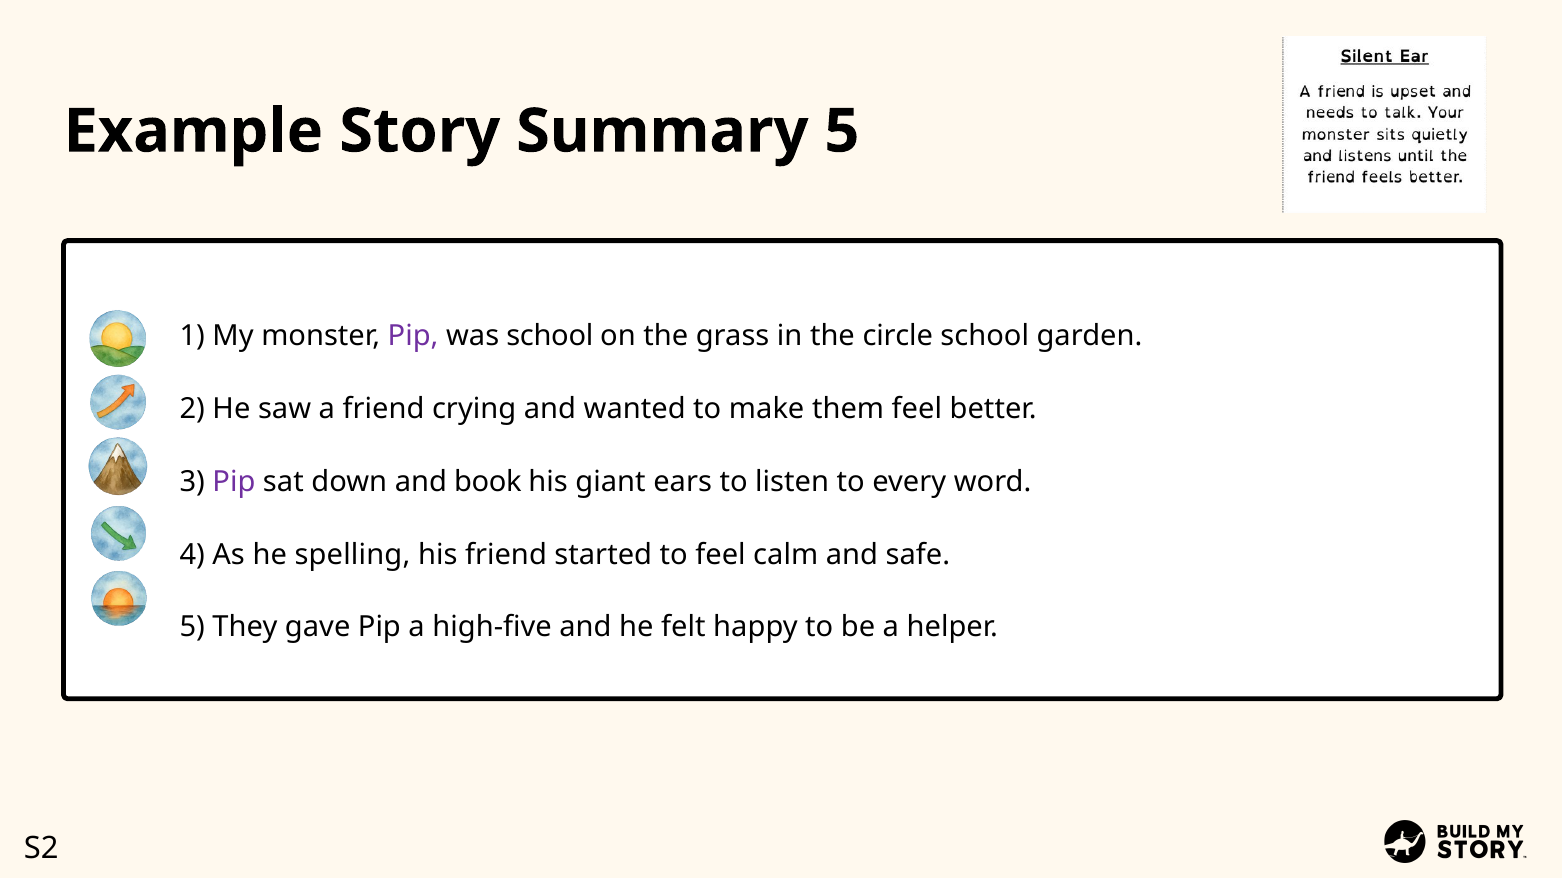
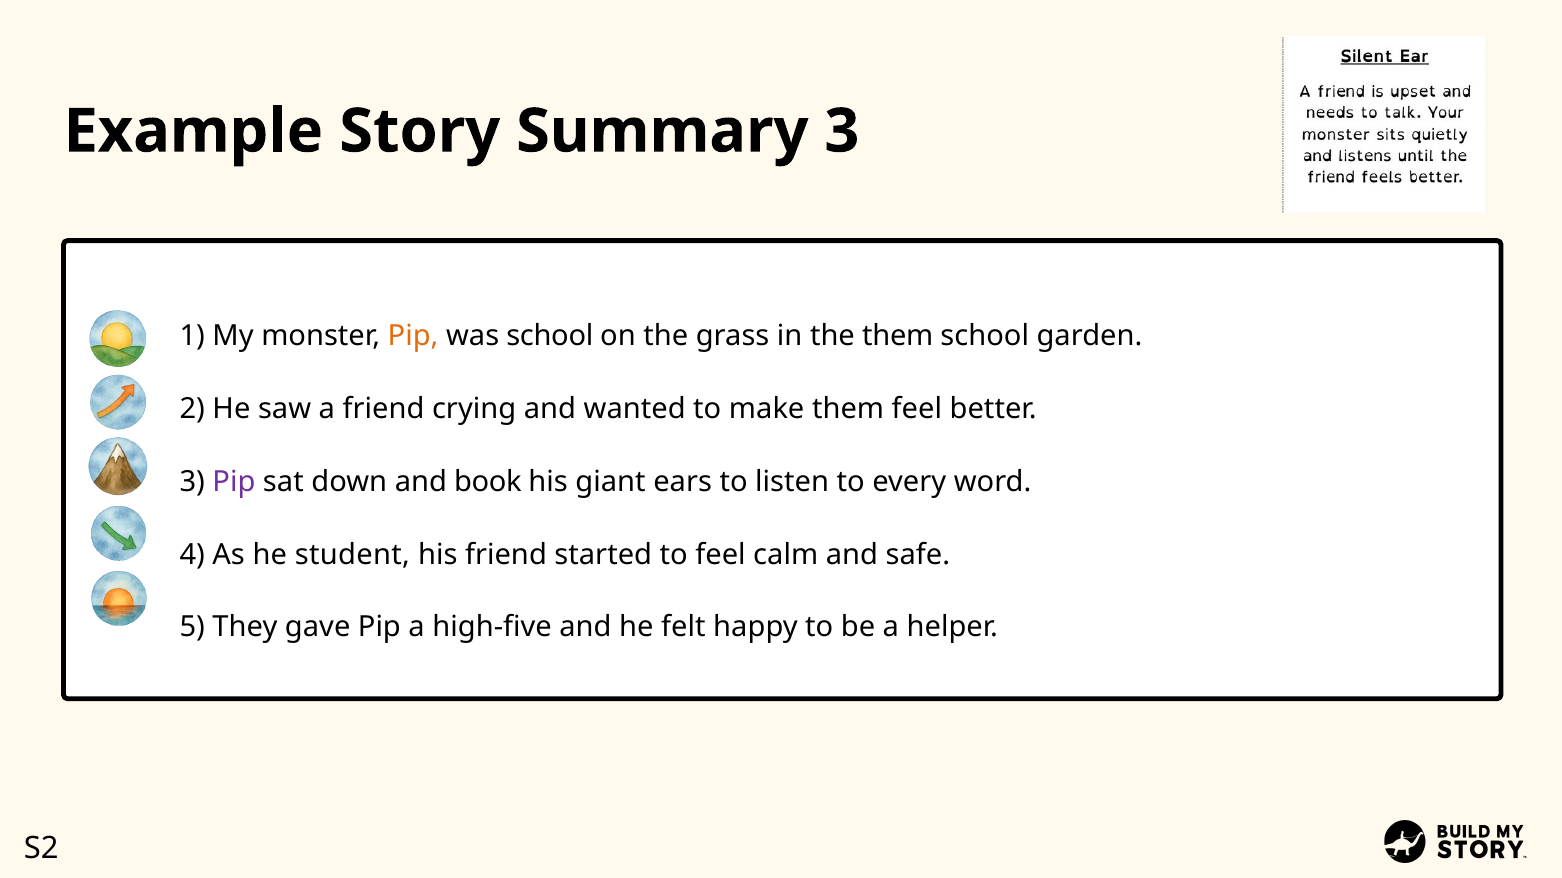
Summary 5: 5 -> 3
Pip at (413, 336) colour: purple -> orange
the circle: circle -> them
spelling: spelling -> student
